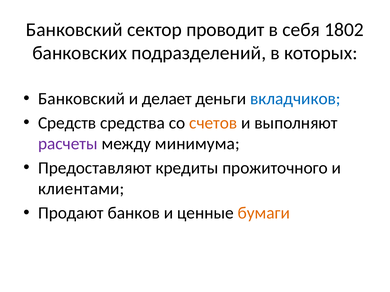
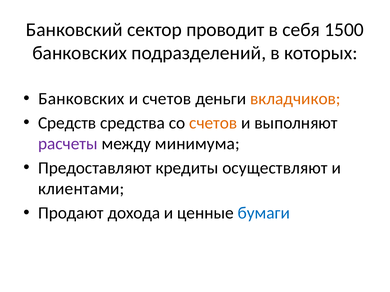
1802: 1802 -> 1500
Банковский at (81, 99): Банковский -> Банковских
и делает: делает -> счетов
вкладчиков colour: blue -> orange
прожиточного: прожиточного -> осуществляют
банков: банков -> дохода
бумаги colour: orange -> blue
